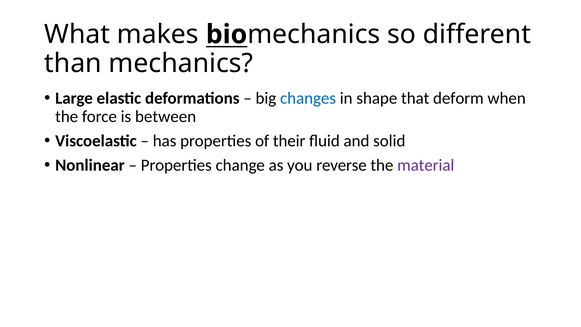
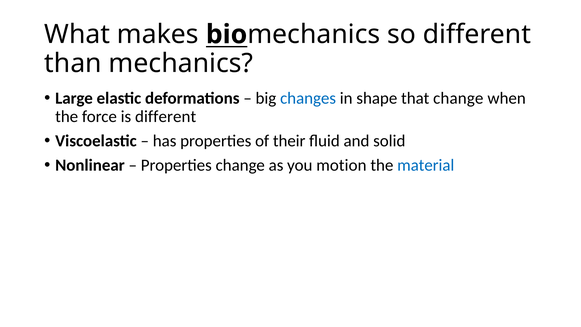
that deform: deform -> change
is between: between -> different
reverse: reverse -> motion
material colour: purple -> blue
